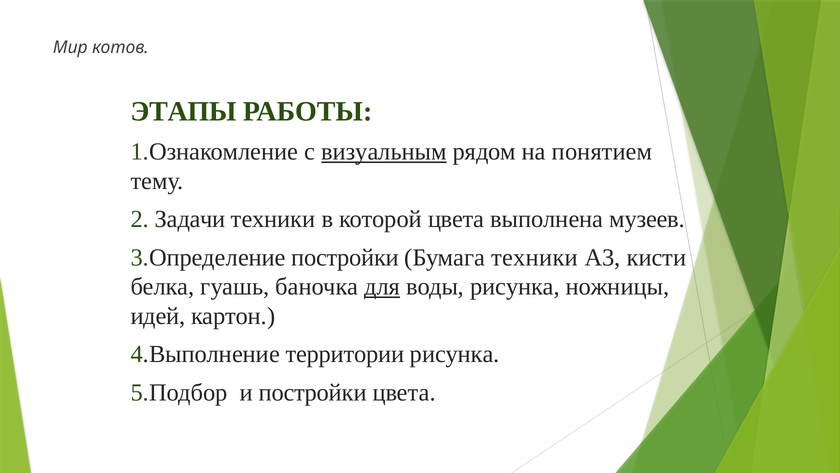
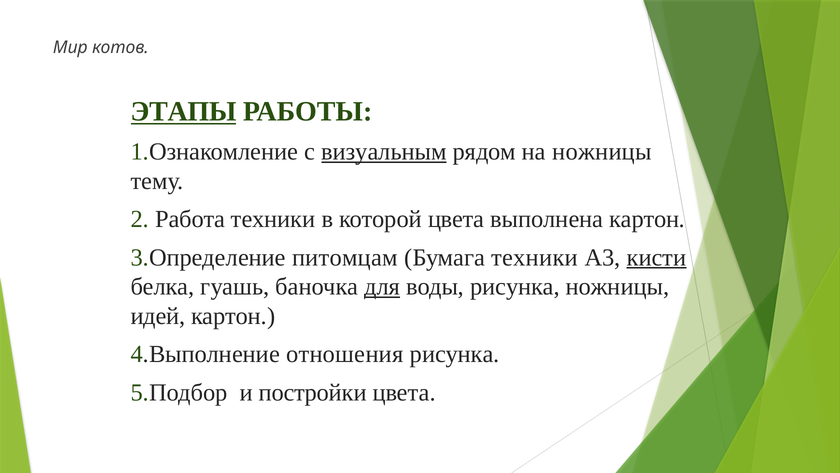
ЭТАПЫ underline: none -> present
на понятием: понятием -> ножницы
Задачи: Задачи -> Работа
выполнена музеев: музеев -> картон
3.Определение постройки: постройки -> питомцам
кисти underline: none -> present
территории: территории -> отношения
